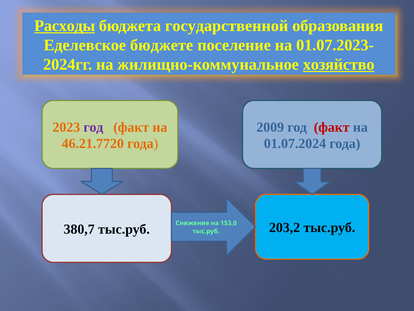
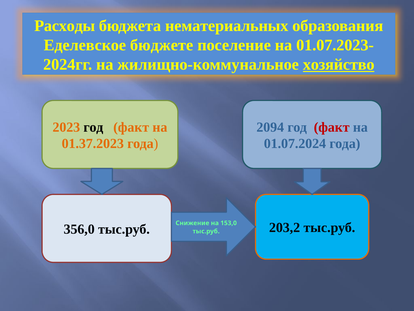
Расходы underline: present -> none
государственной: государственной -> нематериальных
год at (93, 127) colour: purple -> black
2009: 2009 -> 2094
46.21.7720: 46.21.7720 -> 01.37.2023
380,7: 380,7 -> 356,0
